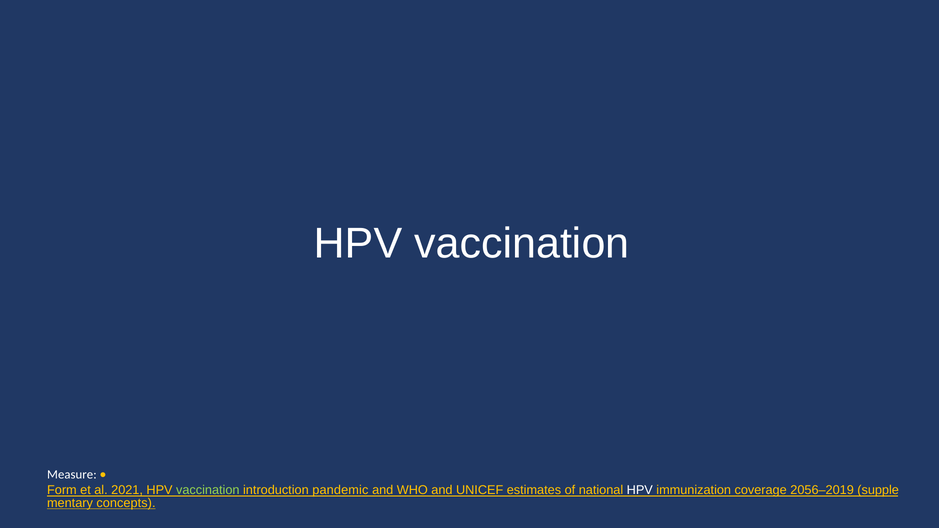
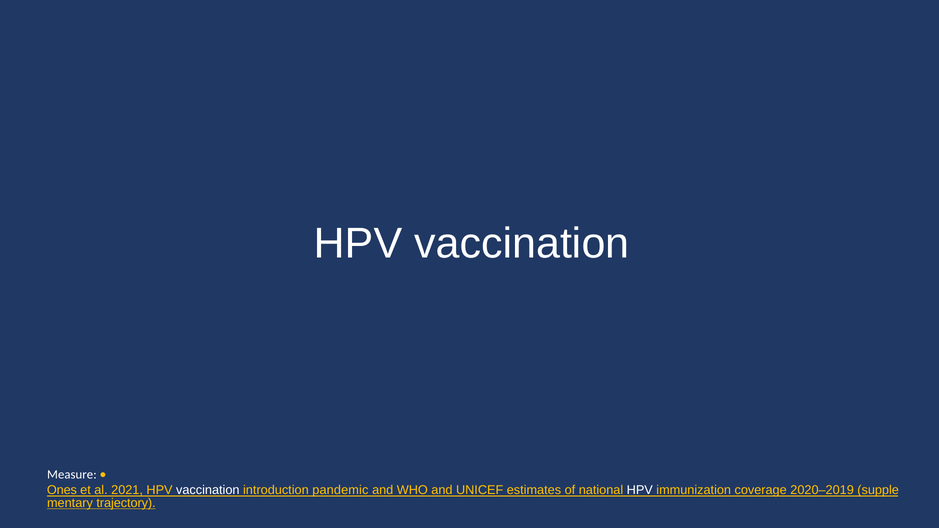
Form: Form -> Ones
vaccination at (208, 490) colour: light green -> white
2056–2019: 2056–2019 -> 2020–2019
concepts: concepts -> trajectory
